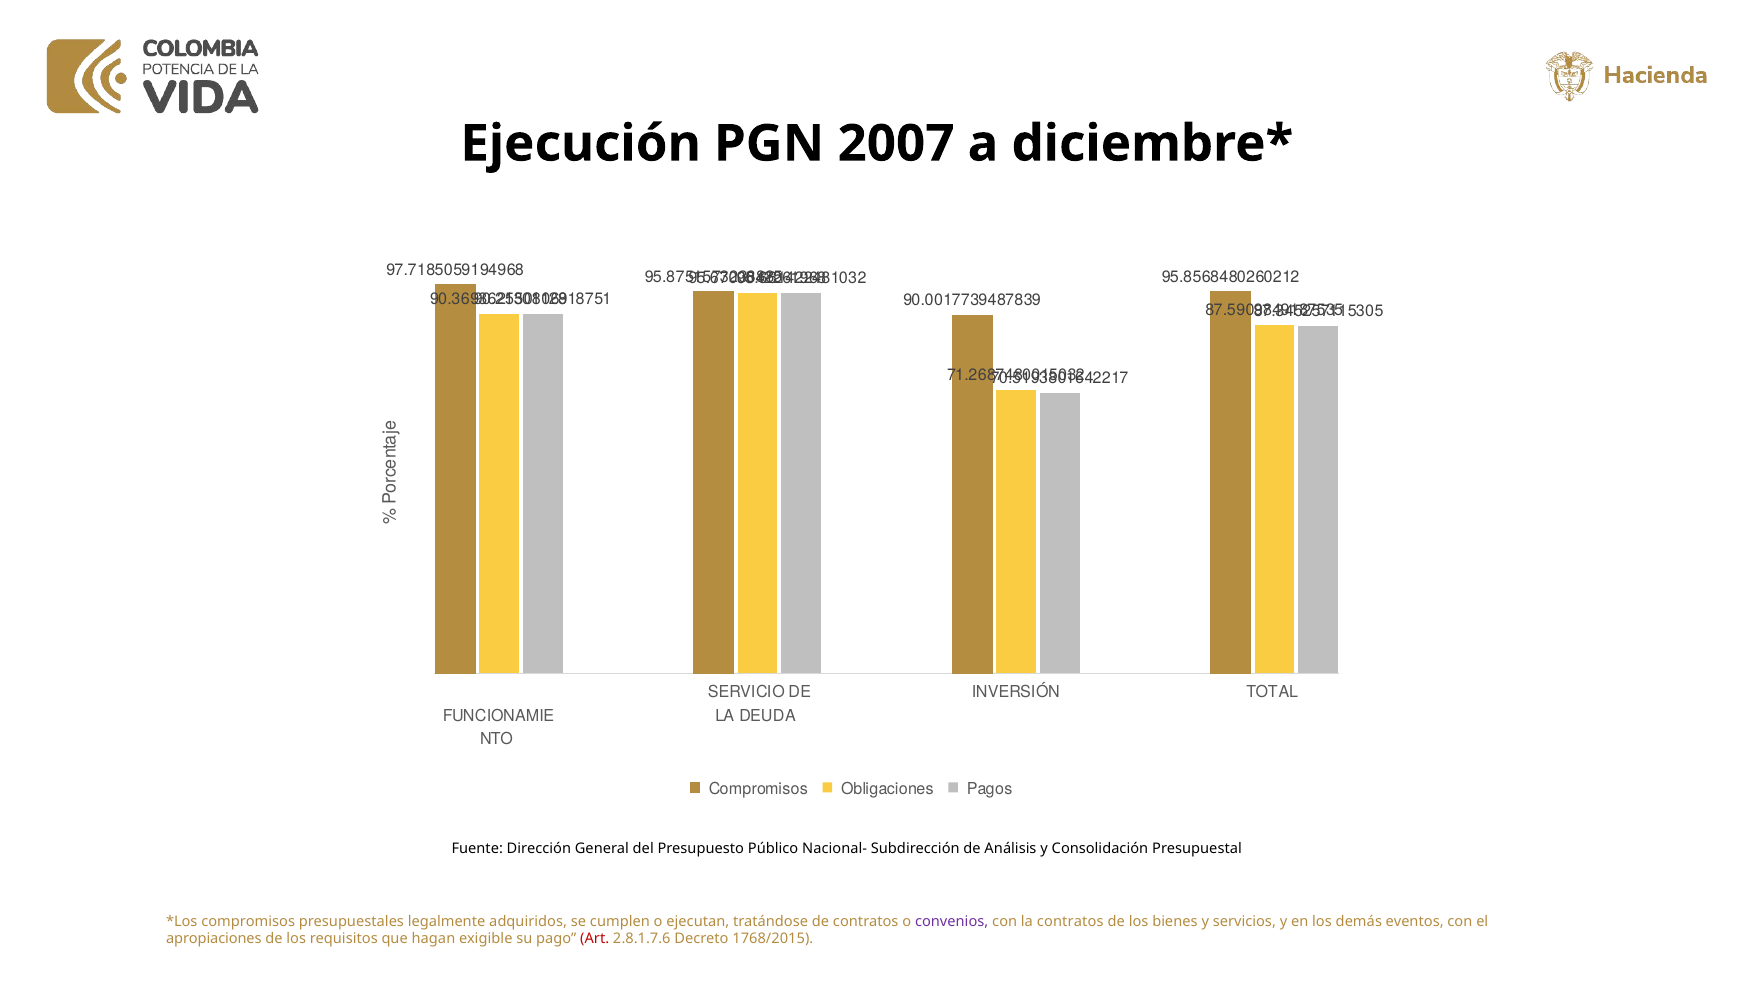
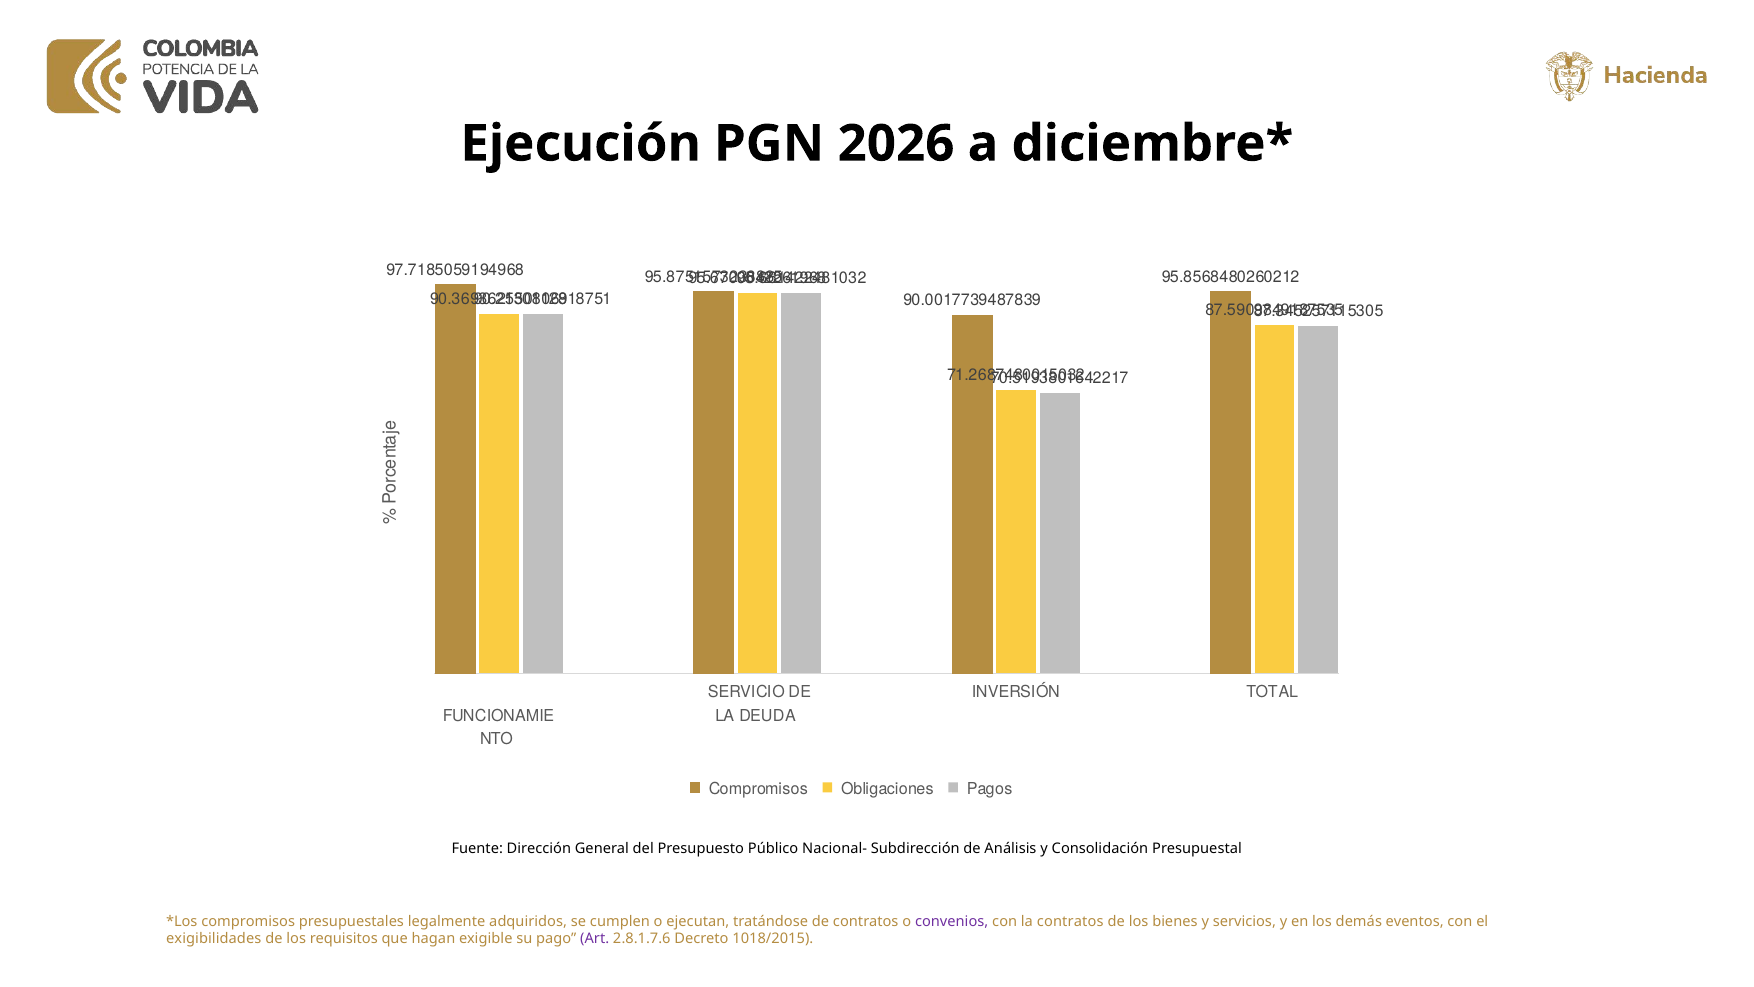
2007: 2007 -> 2026
apropiaciones: apropiaciones -> exigibilidades
Art colour: red -> purple
1768/2015: 1768/2015 -> 1018/2015
